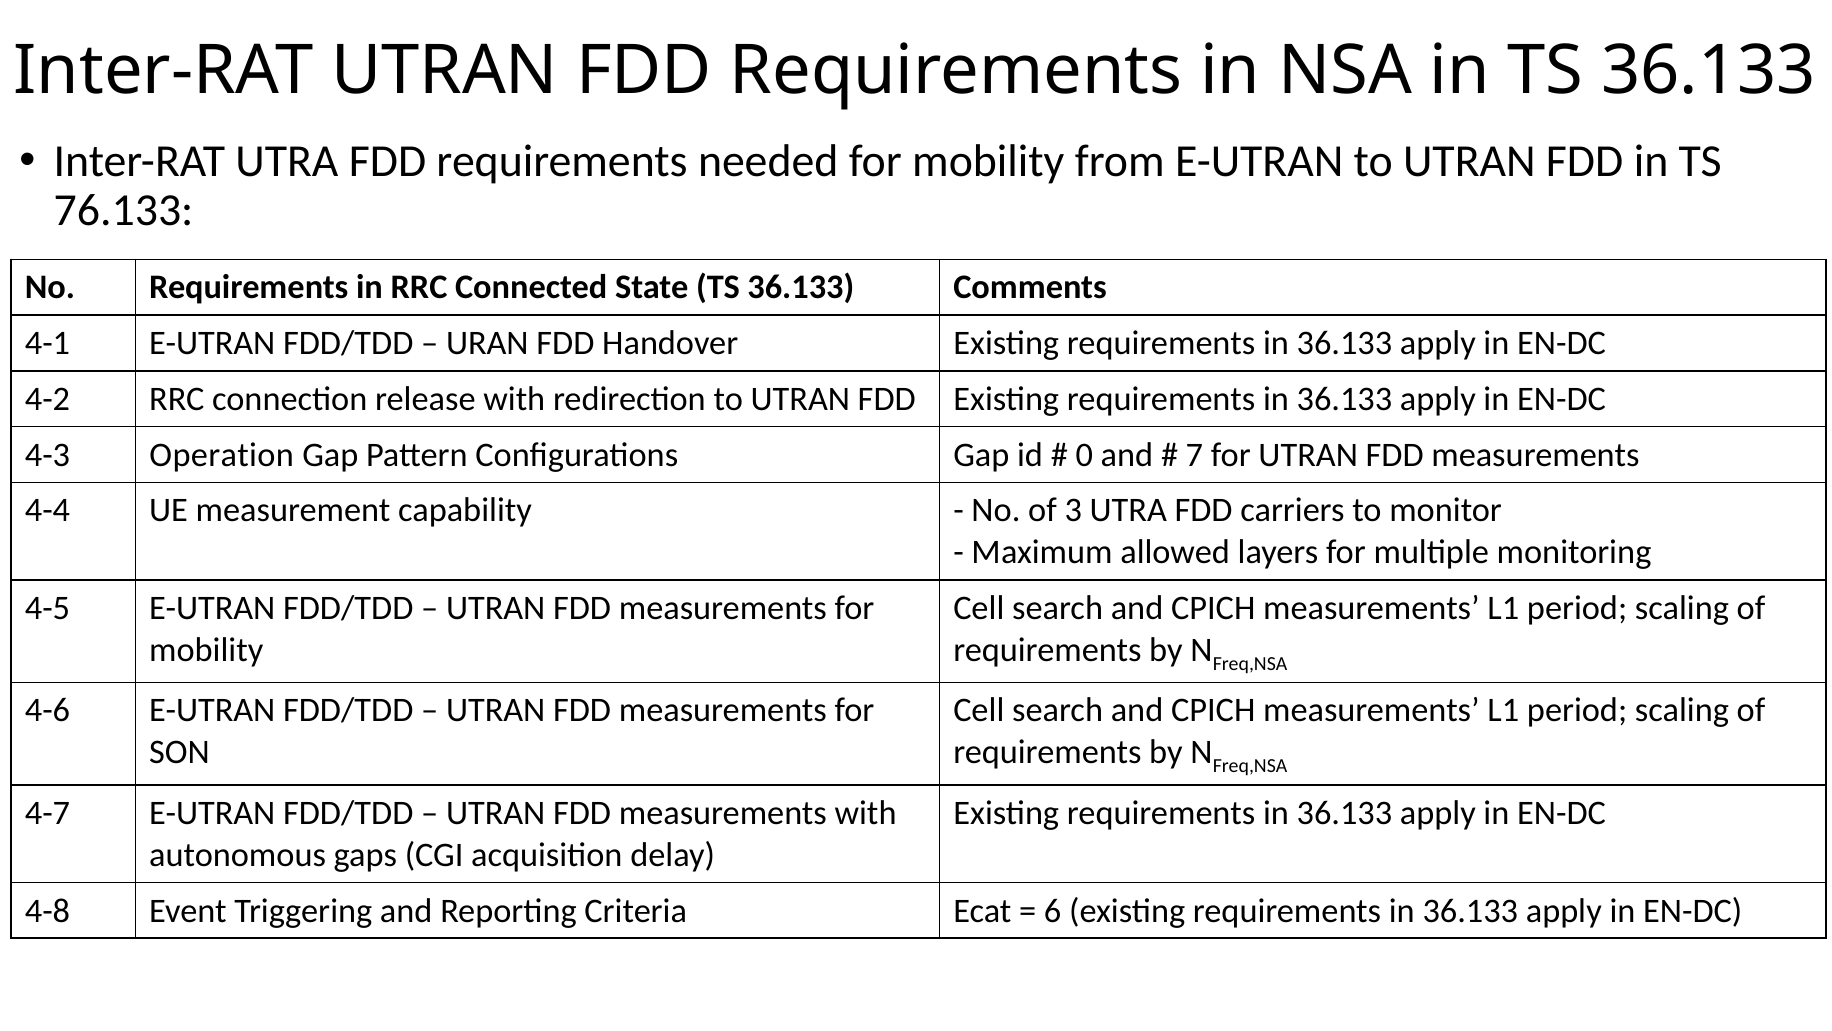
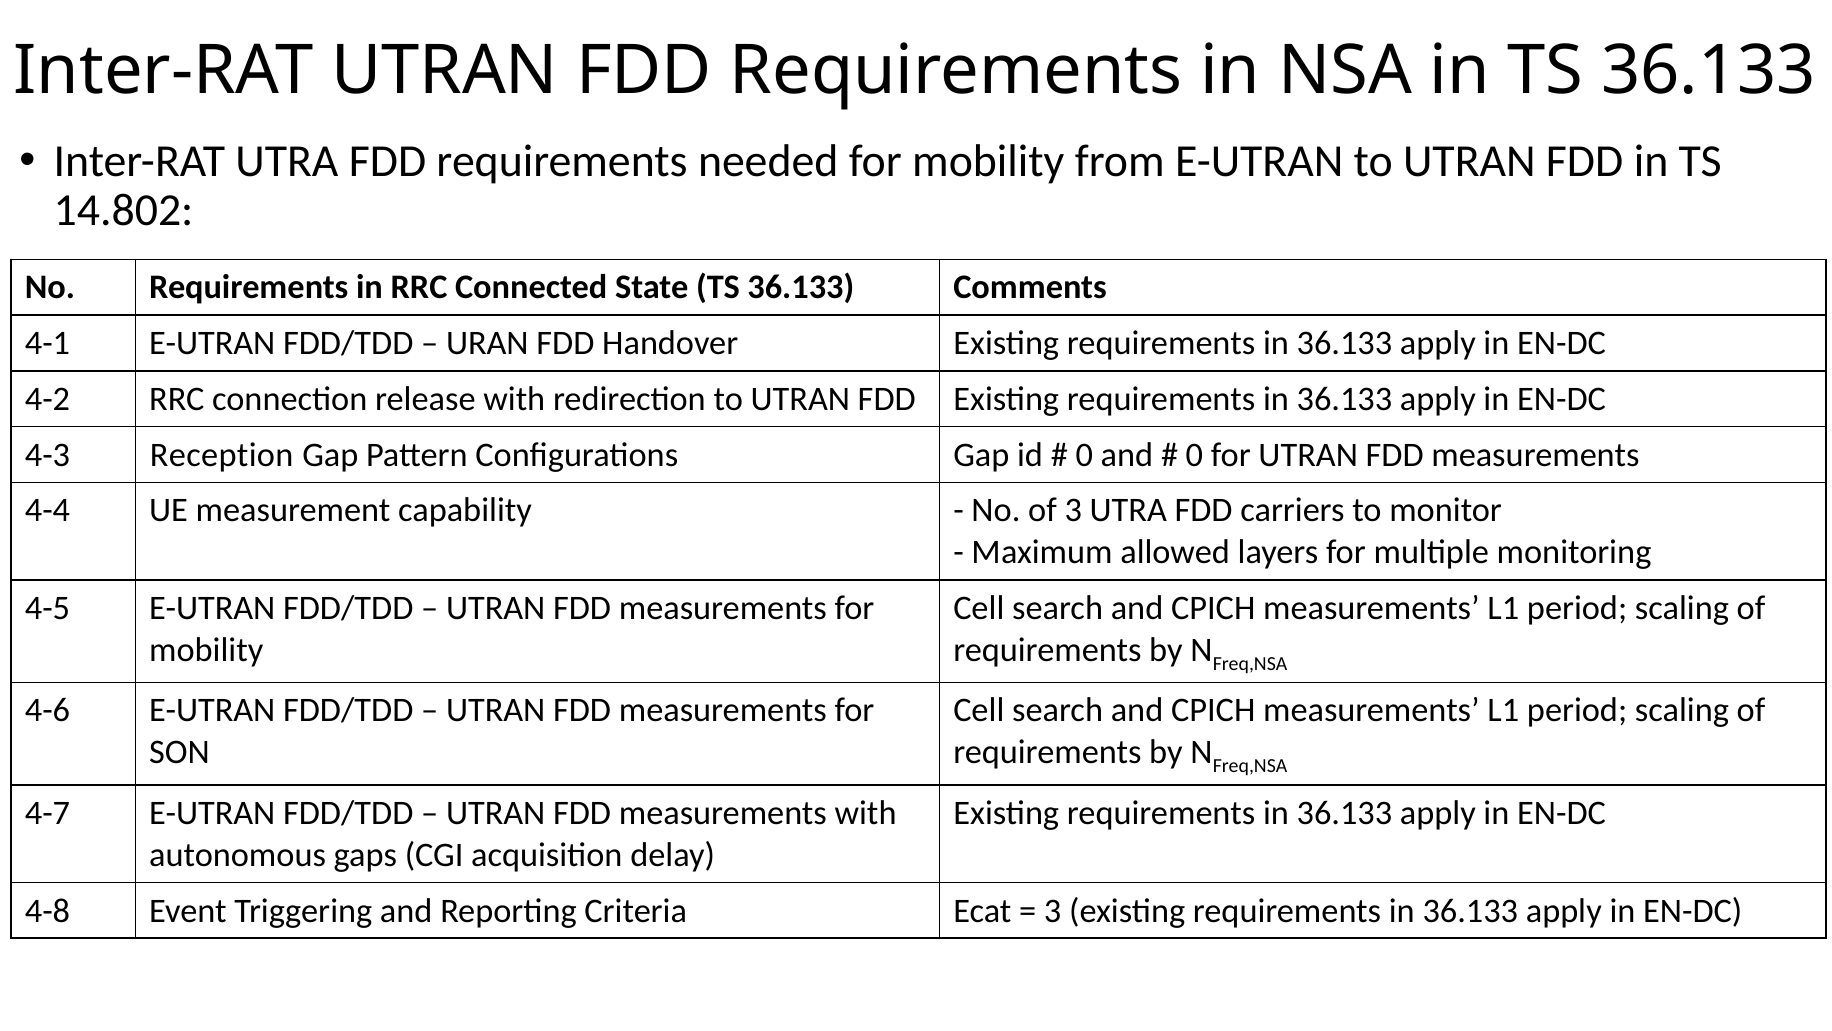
76.133: 76.133 -> 14.802
Operation: Operation -> Reception
7 at (1194, 455): 7 -> 0
6 at (1053, 910): 6 -> 3
